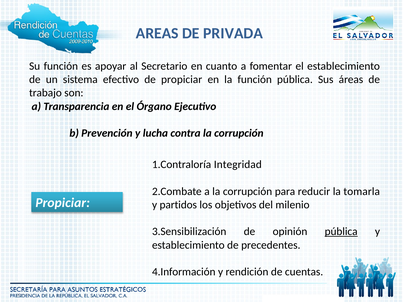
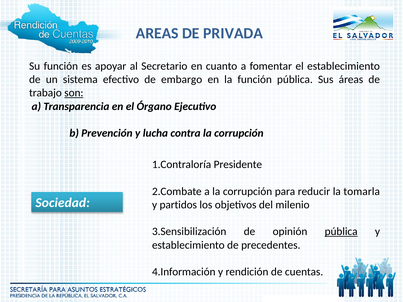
de propiciar: propiciar -> embargo
son underline: none -> present
Integridad: Integridad -> Presidente
Propiciar at (63, 203): Propiciar -> Sociedad
